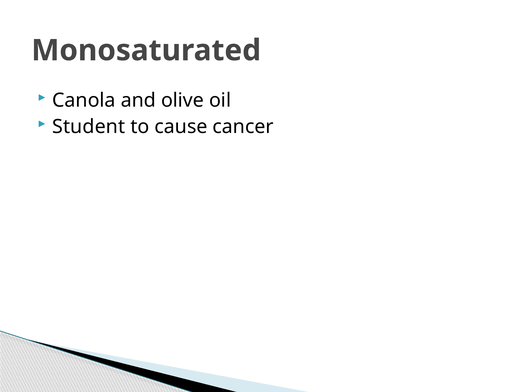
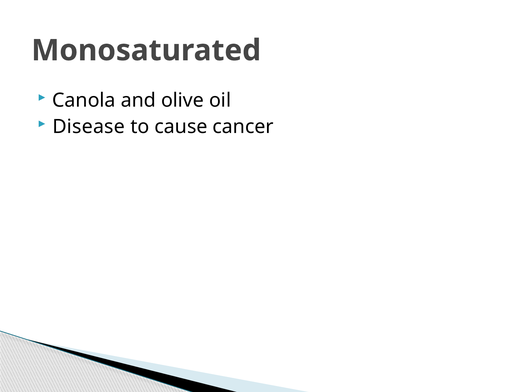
Student: Student -> Disease
